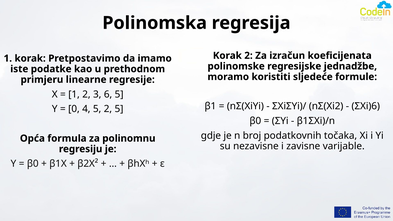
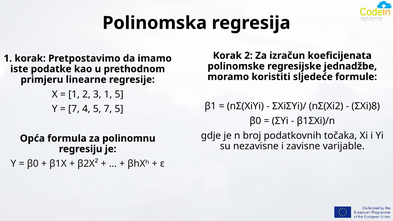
3 6: 6 -> 1
ΣXi)6: ΣXi)6 -> ΣXi)8
0 at (74, 109): 0 -> 7
5 2: 2 -> 7
